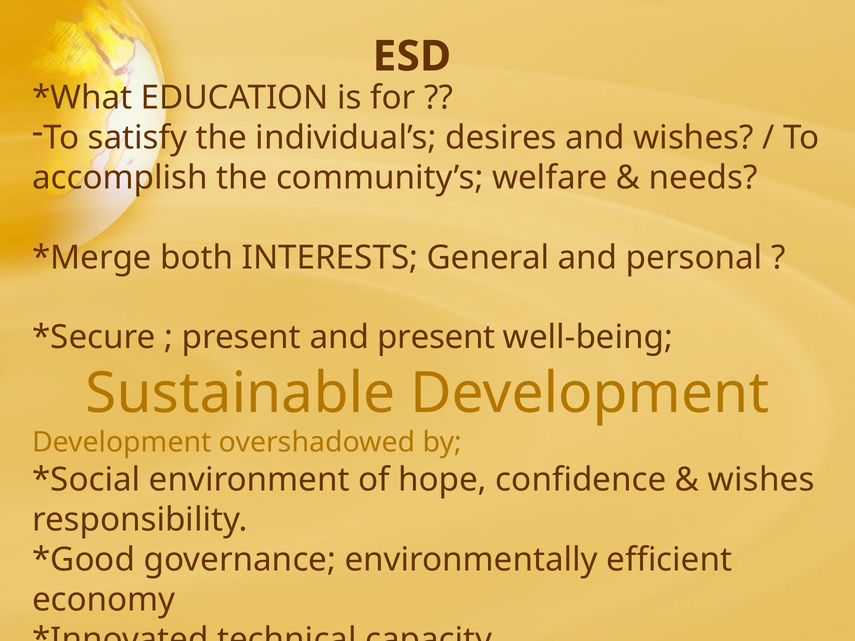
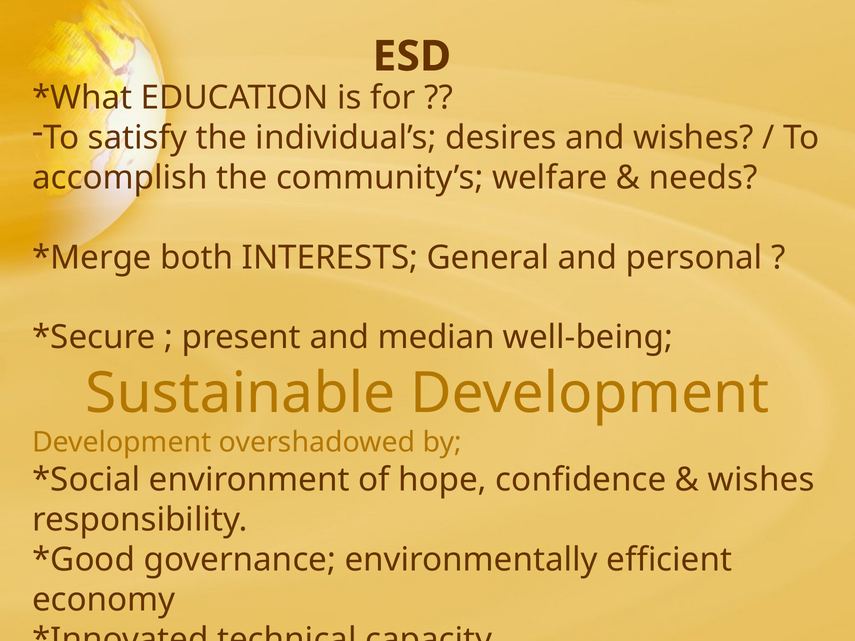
and present: present -> median
